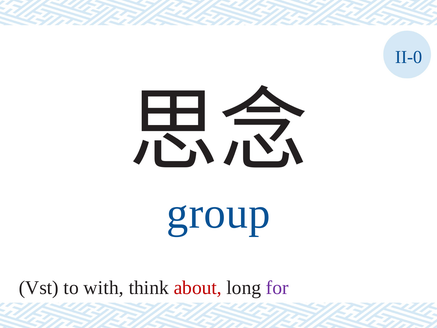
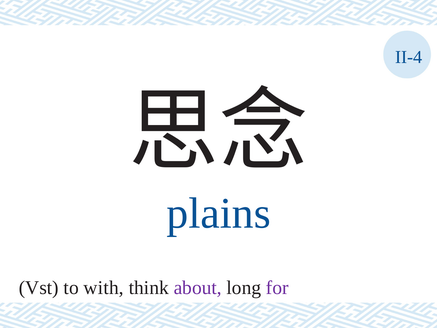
II-0: II-0 -> II-4
group: group -> plains
about colour: red -> purple
